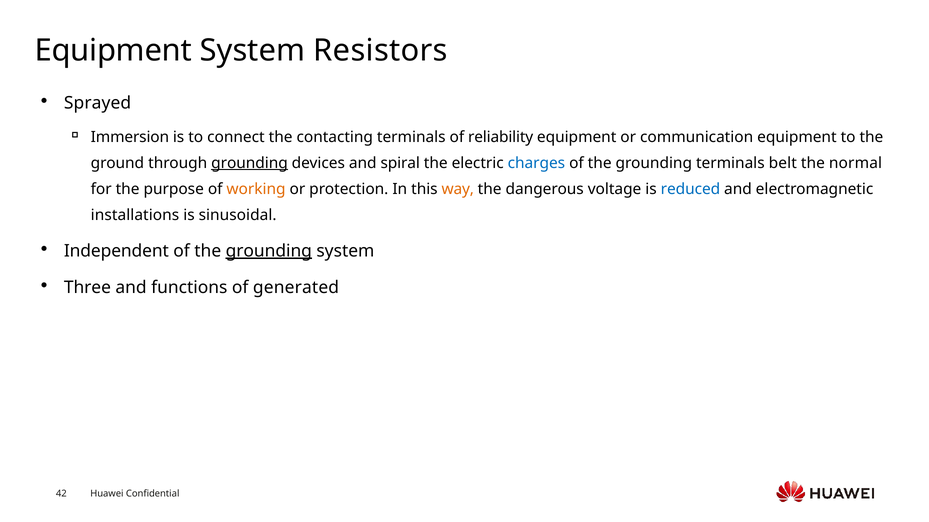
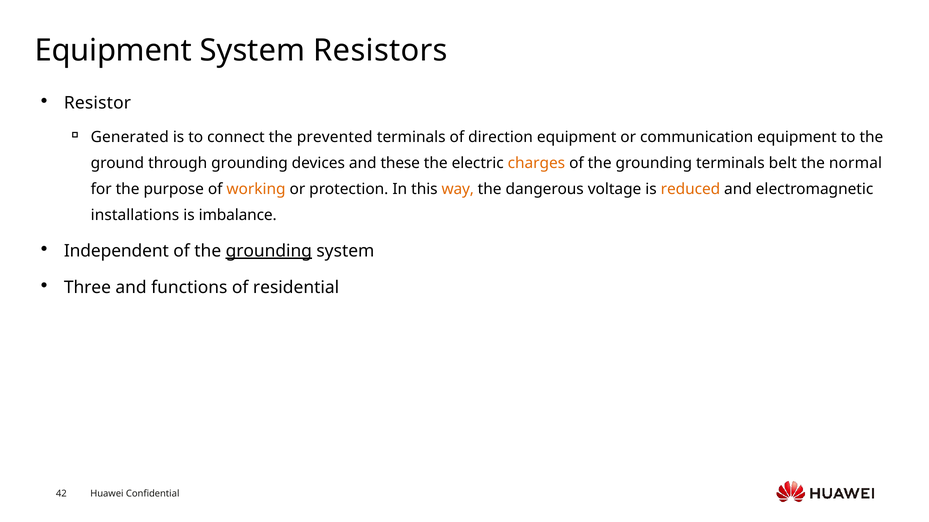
Sprayed: Sprayed -> Resistor
Immersion: Immersion -> Generated
contacting: contacting -> prevented
reliability: reliability -> direction
grounding at (250, 163) underline: present -> none
spiral: spiral -> these
charges colour: blue -> orange
reduced colour: blue -> orange
sinusoidal: sinusoidal -> imbalance
generated: generated -> residential
